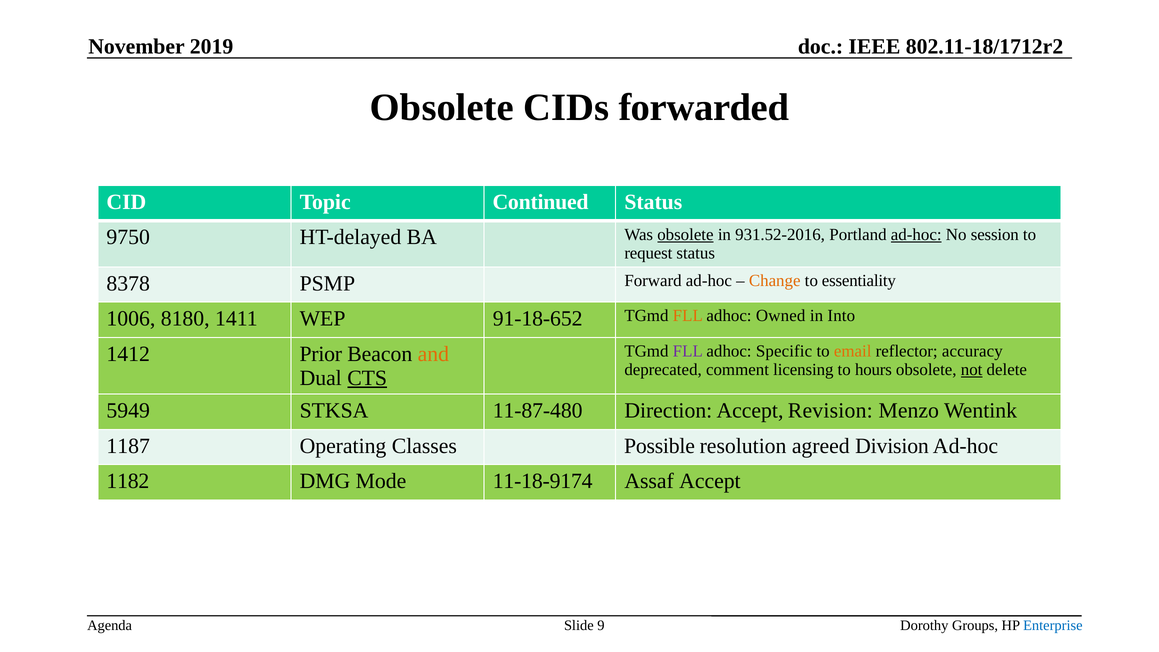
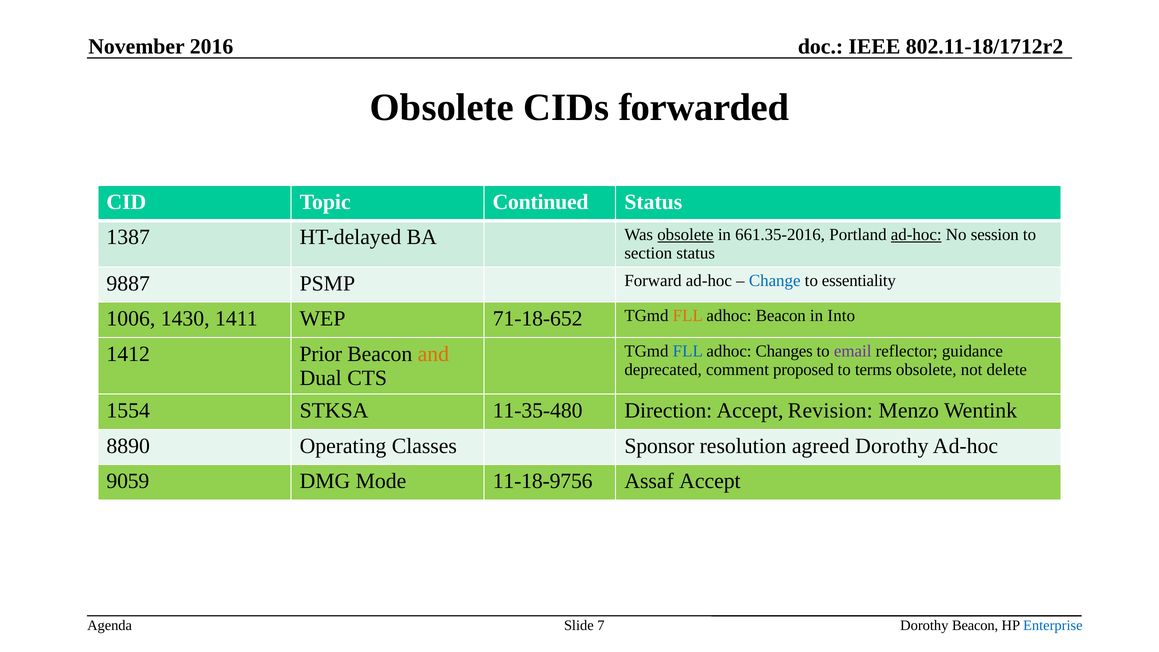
2019: 2019 -> 2016
9750: 9750 -> 1387
931.52-2016: 931.52-2016 -> 661.35-2016
request: request -> section
8378: 8378 -> 9887
Change colour: orange -> blue
8180: 8180 -> 1430
91-18-652: 91-18-652 -> 71-18-652
adhoc Owned: Owned -> Beacon
FLL at (688, 351) colour: purple -> blue
Specific: Specific -> Changes
email colour: orange -> purple
accuracy: accuracy -> guidance
licensing: licensing -> proposed
hours: hours -> terms
not underline: present -> none
CTS underline: present -> none
5949: 5949 -> 1554
11-87-480: 11-87-480 -> 11-35-480
1187: 1187 -> 8890
Possible: Possible -> Sponsor
agreed Division: Division -> Dorothy
1182: 1182 -> 9059
11-18-9174: 11-18-9174 -> 11-18-9756
9: 9 -> 7
Dorothy Groups: Groups -> Beacon
